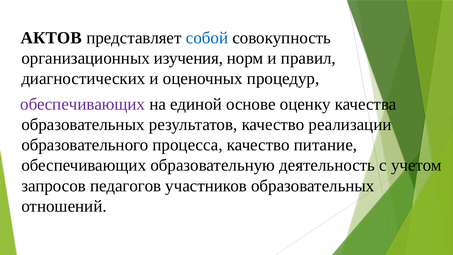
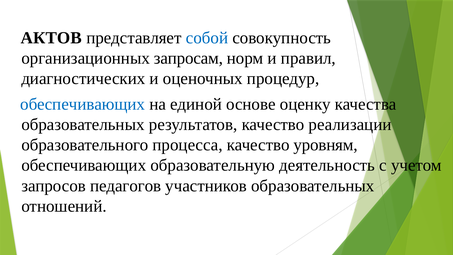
изучения: изучения -> запросам
обеспечивающих at (83, 104) colour: purple -> blue
питание: питание -> уровням
